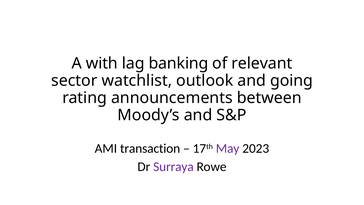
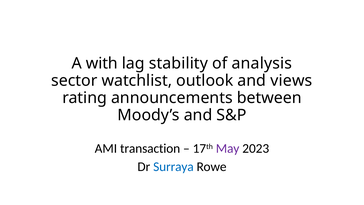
banking: banking -> stability
relevant: relevant -> analysis
going: going -> views
Surraya colour: purple -> blue
